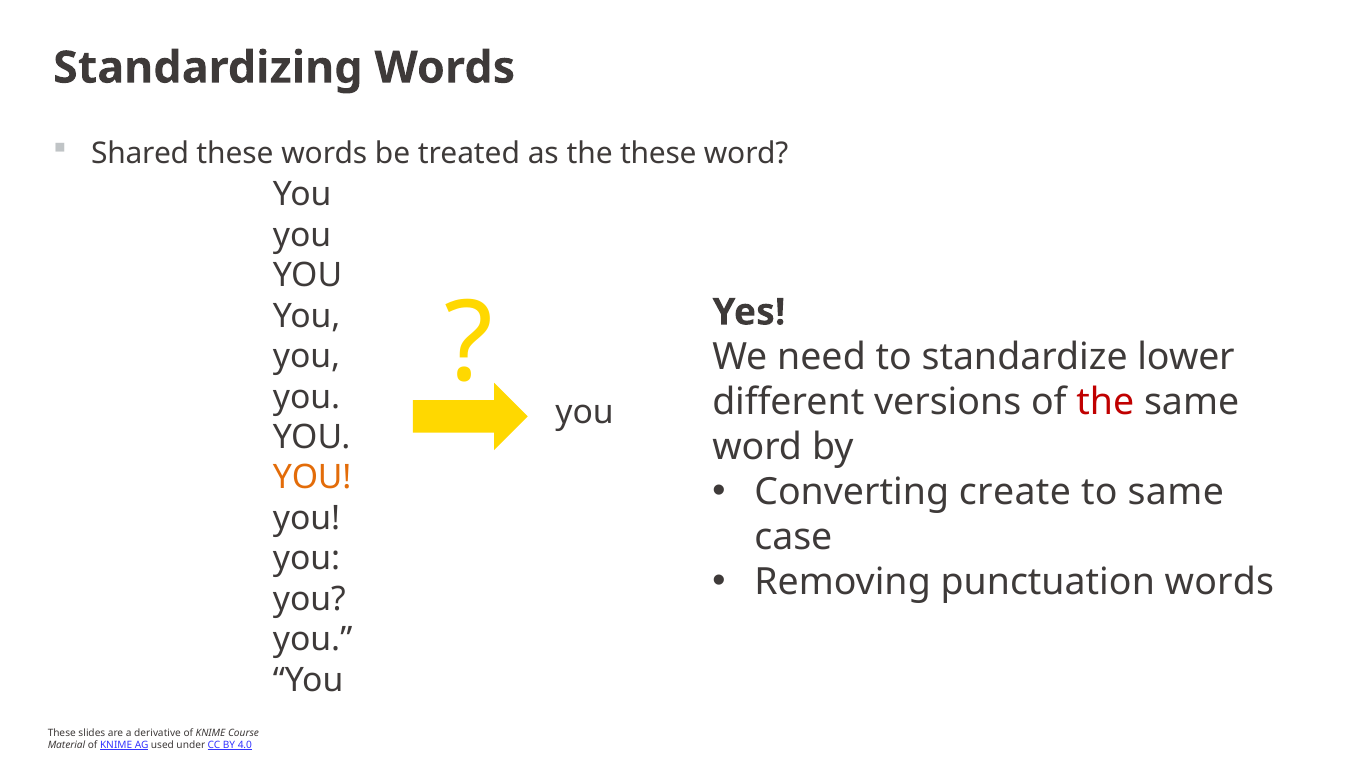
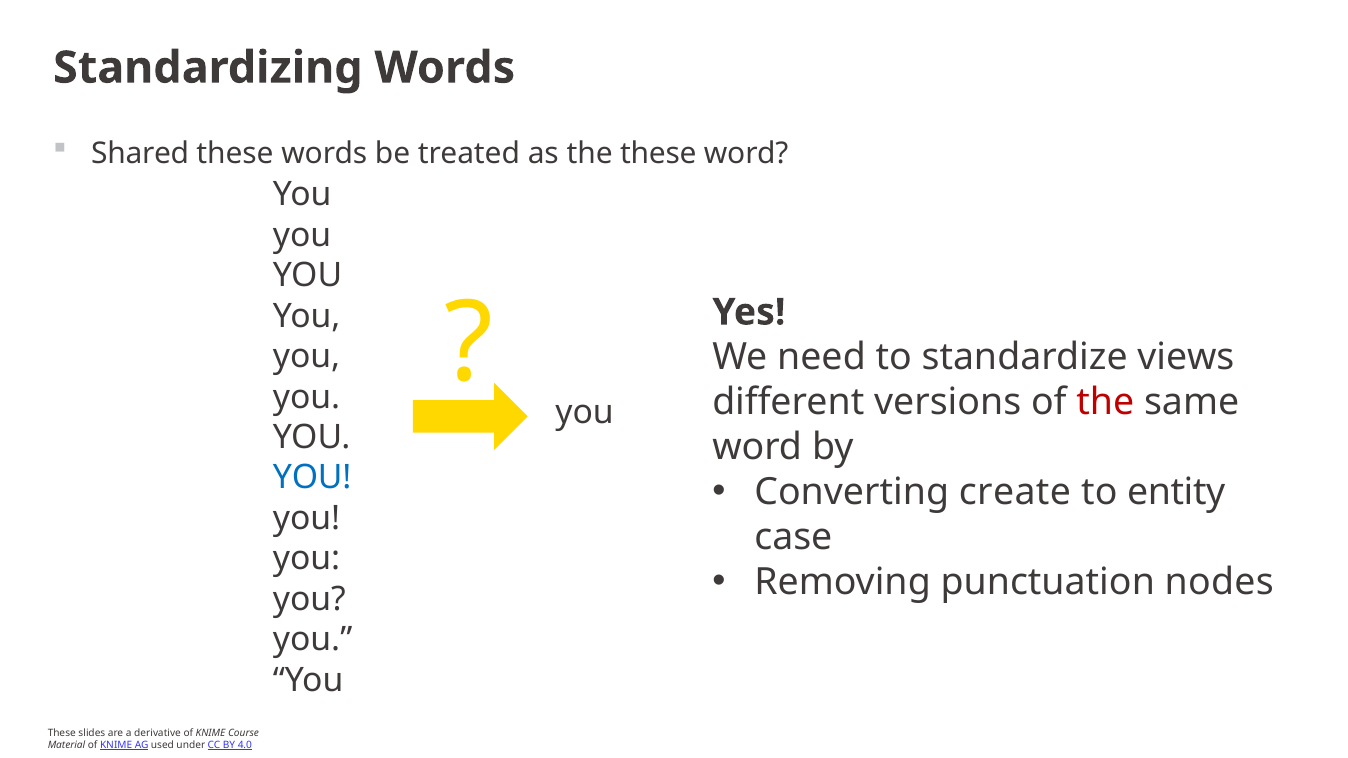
lower: lower -> views
YOU at (312, 478) colour: orange -> blue
to same: same -> entity
punctuation words: words -> nodes
